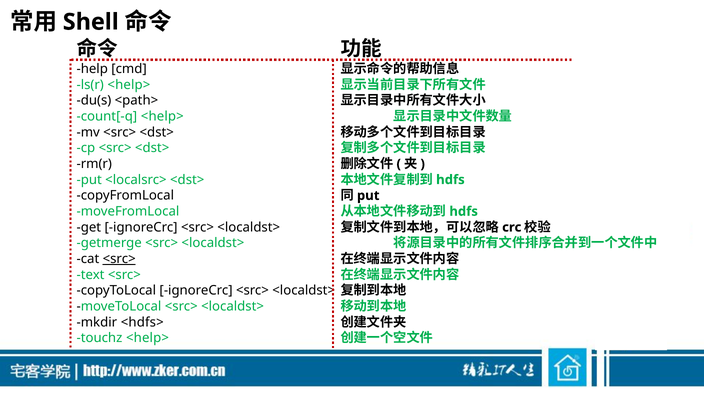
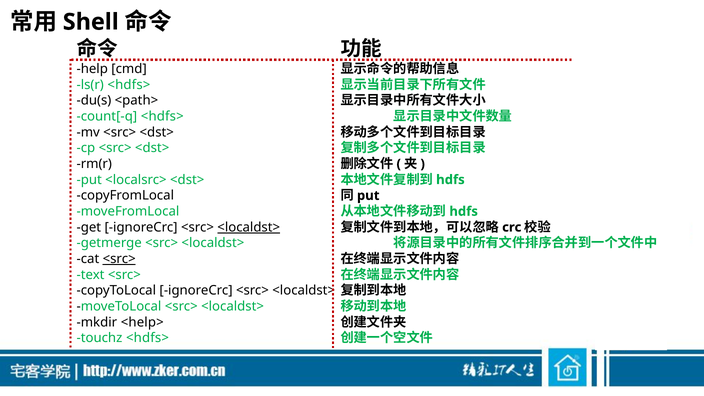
ls(r <help>: <help> -> <hdfs>
count[-q <help>: <help> -> <hdfs>
<localdst> at (249, 227) underline: none -> present
<hdfs>: <hdfs> -> <help>
touchz <help>: <help> -> <hdfs>
